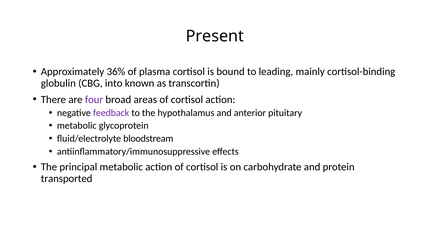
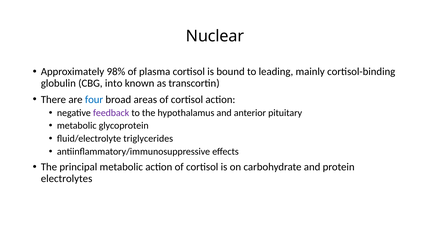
Present: Present -> Nuclear
36%: 36% -> 98%
four colour: purple -> blue
bloodstream: bloodstream -> triglycerides
transported: transported -> electrolytes
